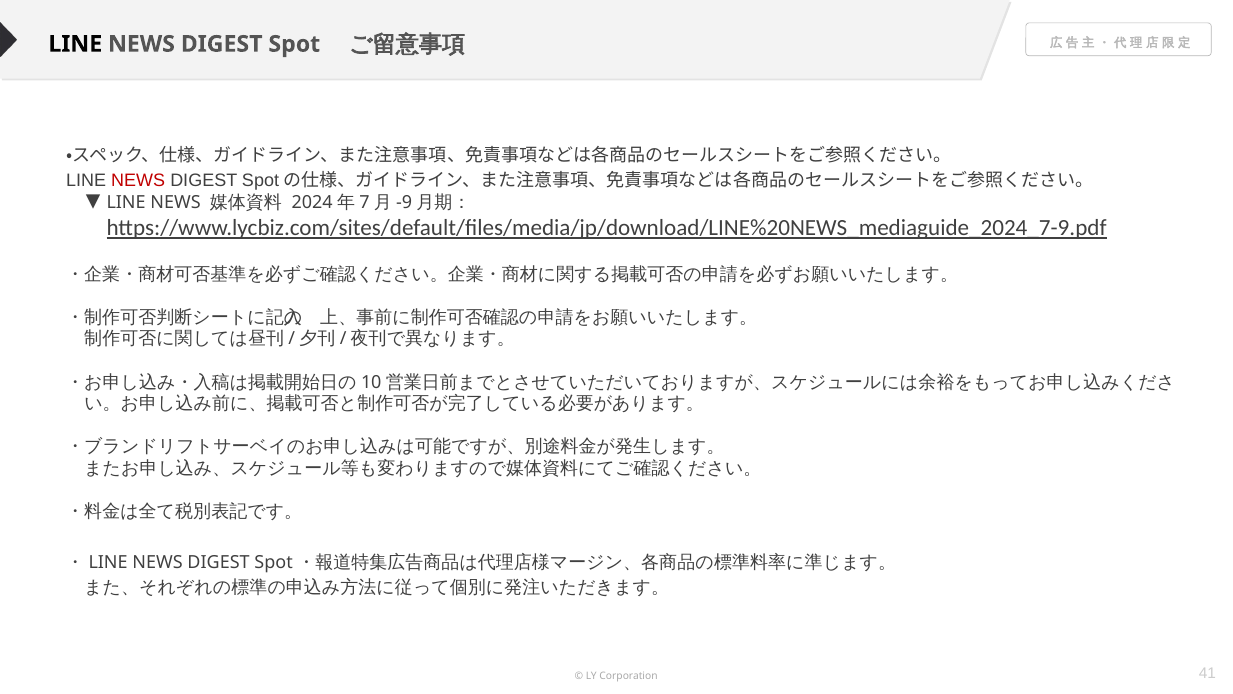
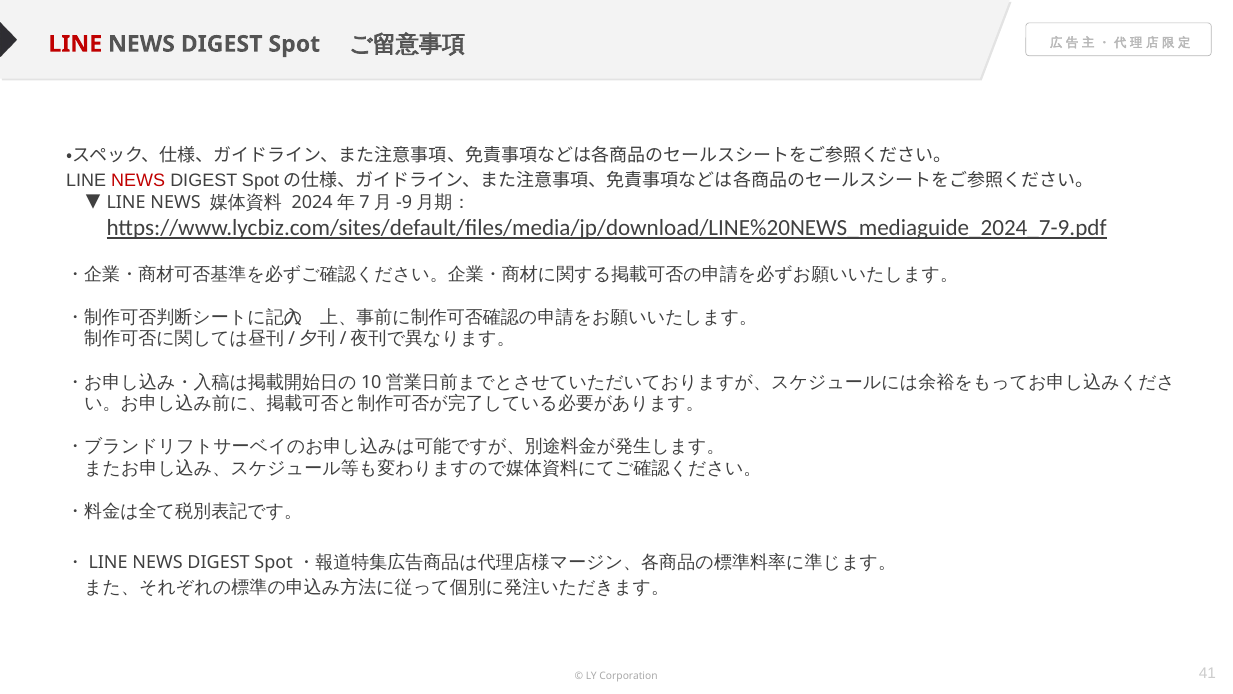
LINE at (75, 44) colour: black -> red
